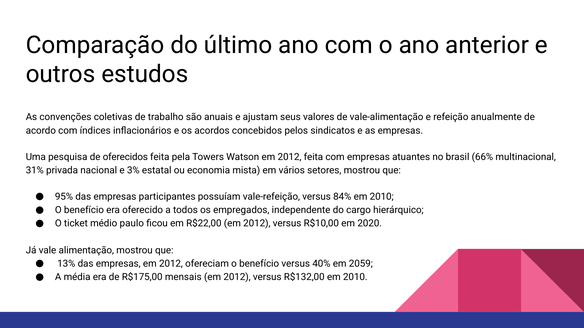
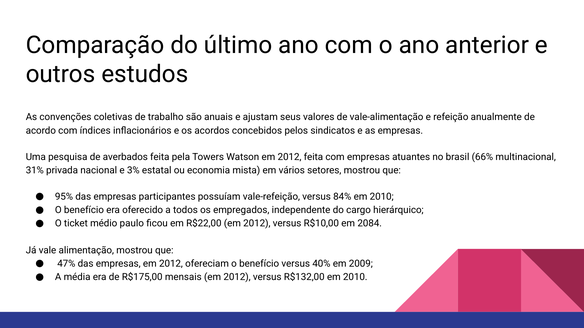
oferecidos: oferecidos -> averbados
2020: 2020 -> 2084
13%: 13% -> 47%
2059: 2059 -> 2009
